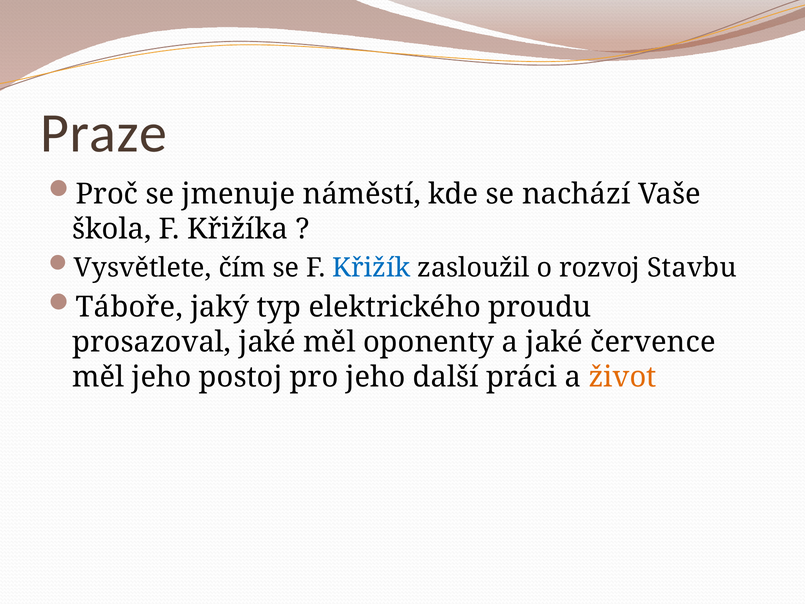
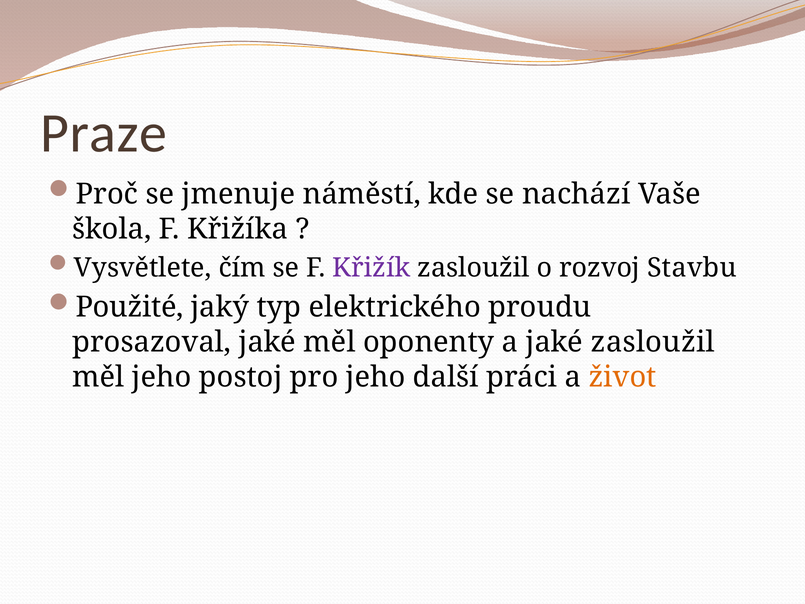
Křižík colour: blue -> purple
Táboře: Táboře -> Použité
jaké července: července -> zasloužil
